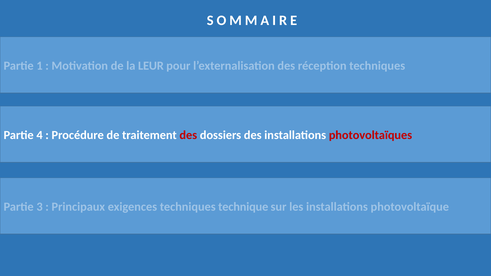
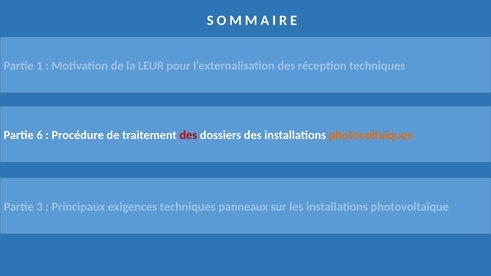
4: 4 -> 6
photovoltaïques colour: red -> orange
technique: technique -> panneaux
